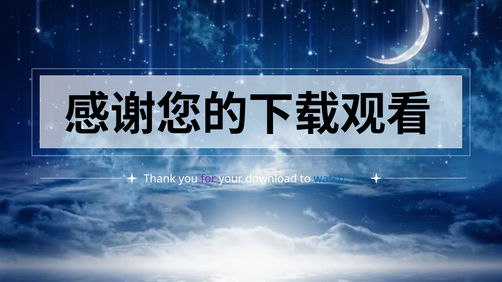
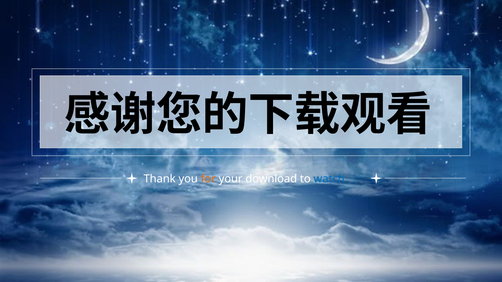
for colour: purple -> orange
